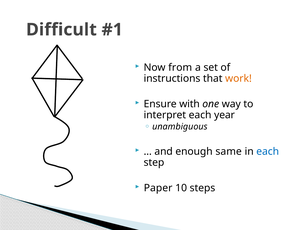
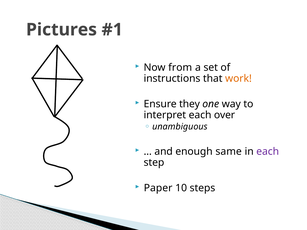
Difficult: Difficult -> Pictures
with: with -> they
year: year -> over
each at (268, 152) colour: blue -> purple
